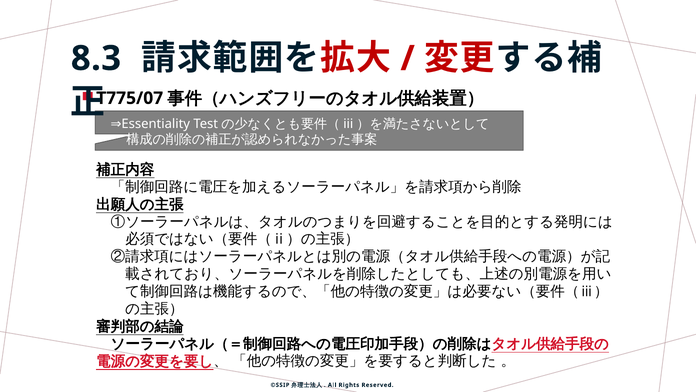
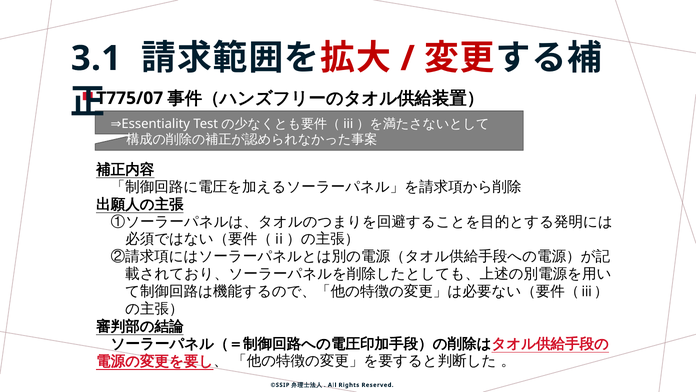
8.3: 8.3 -> 3.1
